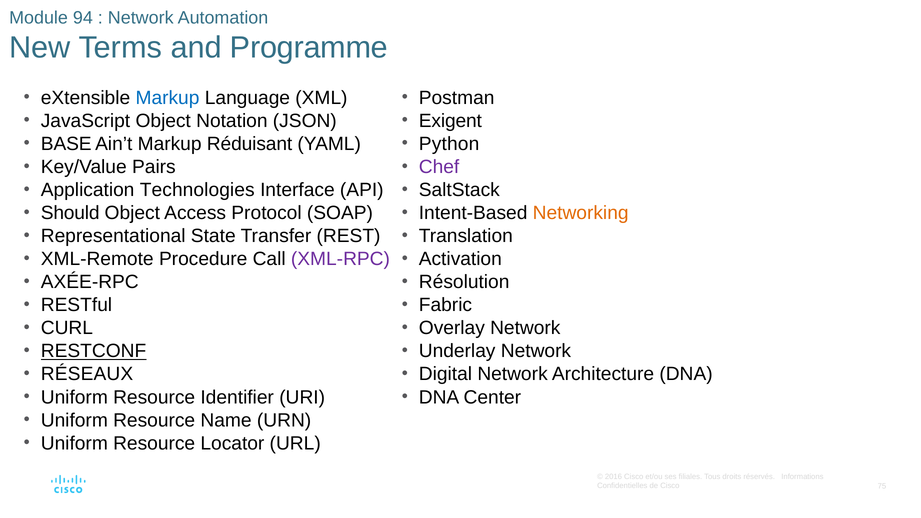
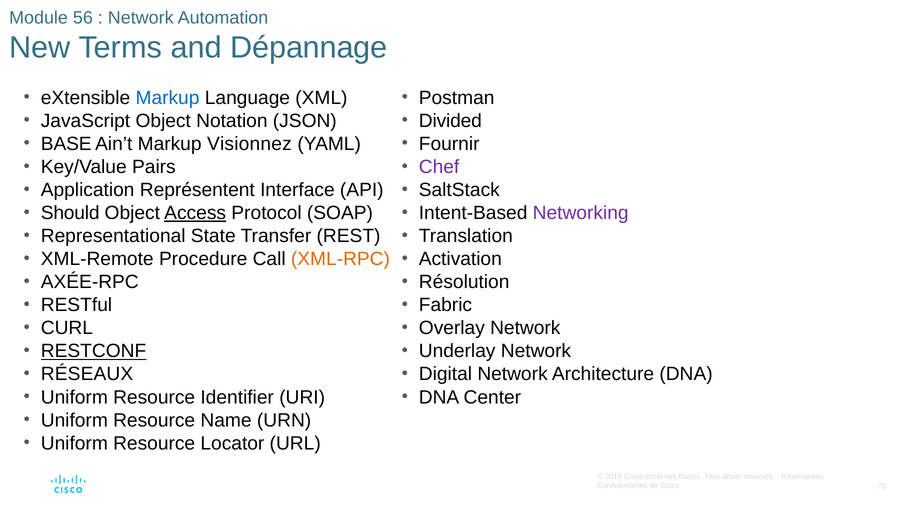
94: 94 -> 56
Programme: Programme -> Dépannage
Exigent: Exigent -> Divided
Réduisant: Réduisant -> Visionnez
Python: Python -> Fournir
Technologies: Technologies -> Représentent
Access underline: none -> present
Networking colour: orange -> purple
XML-RPC colour: purple -> orange
